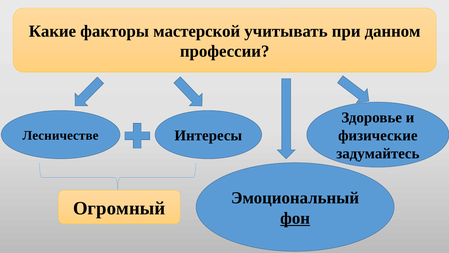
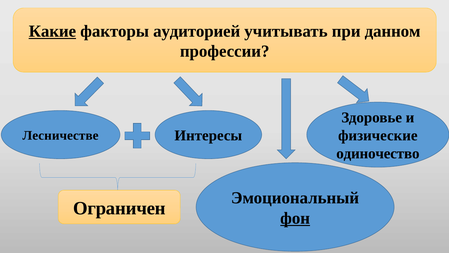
Какие underline: none -> present
мастерской: мастерской -> аудиторией
задумайтесь: задумайтесь -> одиночество
Огромный: Огромный -> Ограничен
